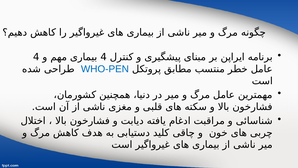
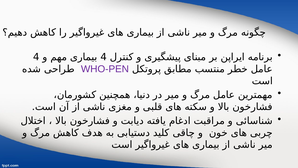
WHO-PEN colour: blue -> purple
